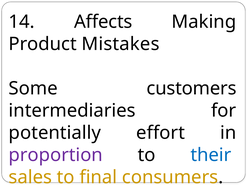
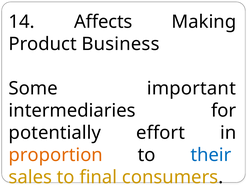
Mistakes: Mistakes -> Business
customers: customers -> important
proportion colour: purple -> orange
